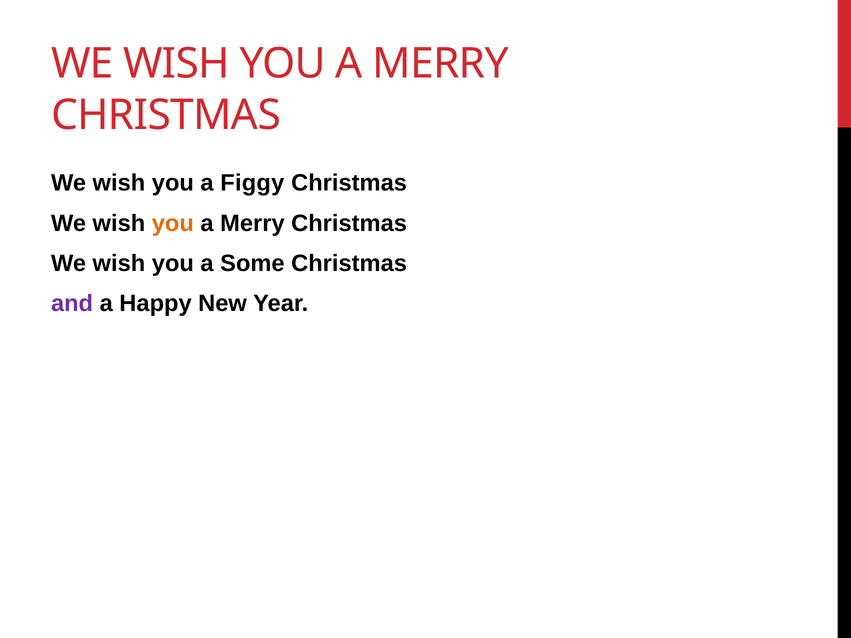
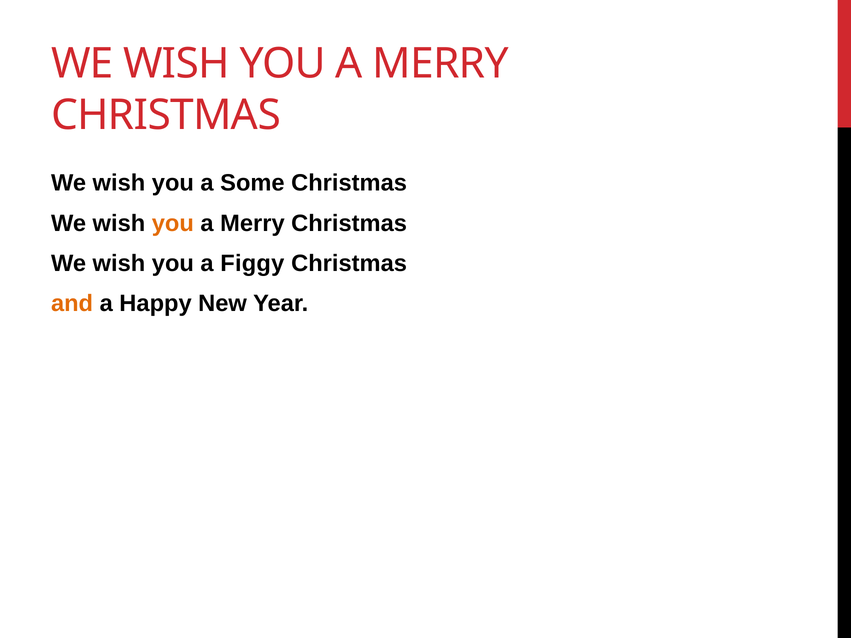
Figgy: Figgy -> Some
Some: Some -> Figgy
and colour: purple -> orange
